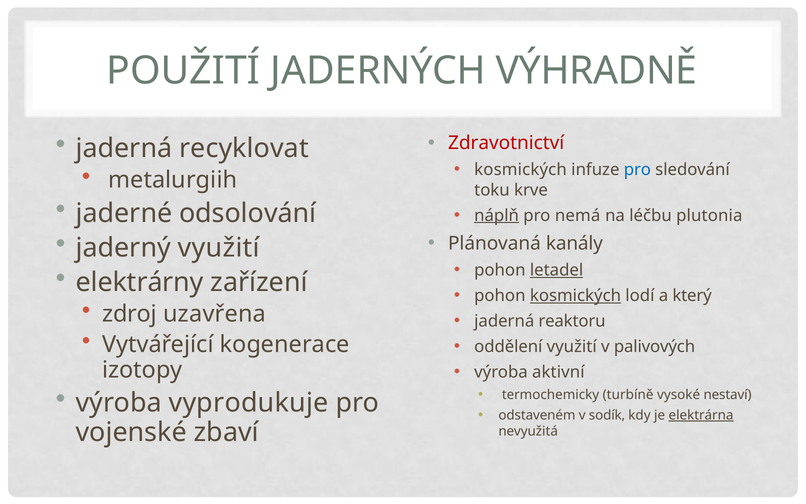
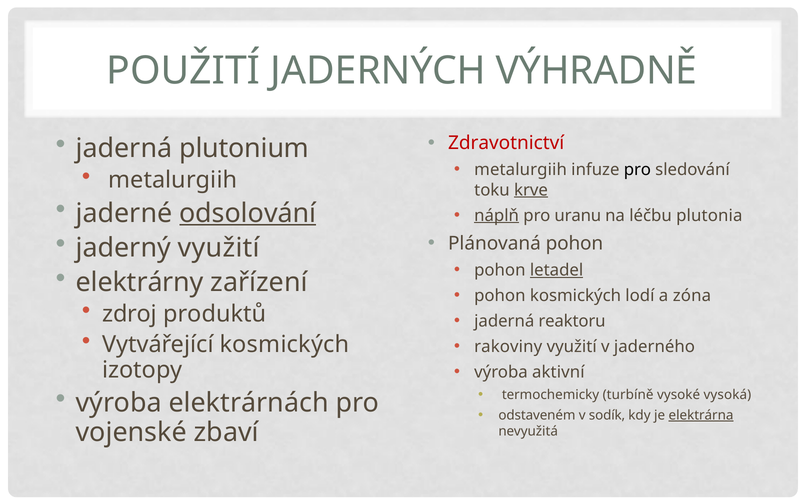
recyklovat: recyklovat -> plutonium
kosmických at (521, 170): kosmických -> metalurgiih
pro at (637, 170) colour: blue -> black
krve underline: none -> present
odsolování underline: none -> present
nemá: nemá -> uranu
Plánovaná kanály: kanály -> pohon
kosmických at (575, 296) underline: present -> none
který: který -> zóna
uzavřena: uzavřena -> produktů
Vytvářející kogenerace: kogenerace -> kosmických
oddělení: oddělení -> rakoviny
palivových: palivových -> jaderného
vyprodukuje: vyprodukuje -> elektrárnách
nestaví: nestaví -> vysoká
